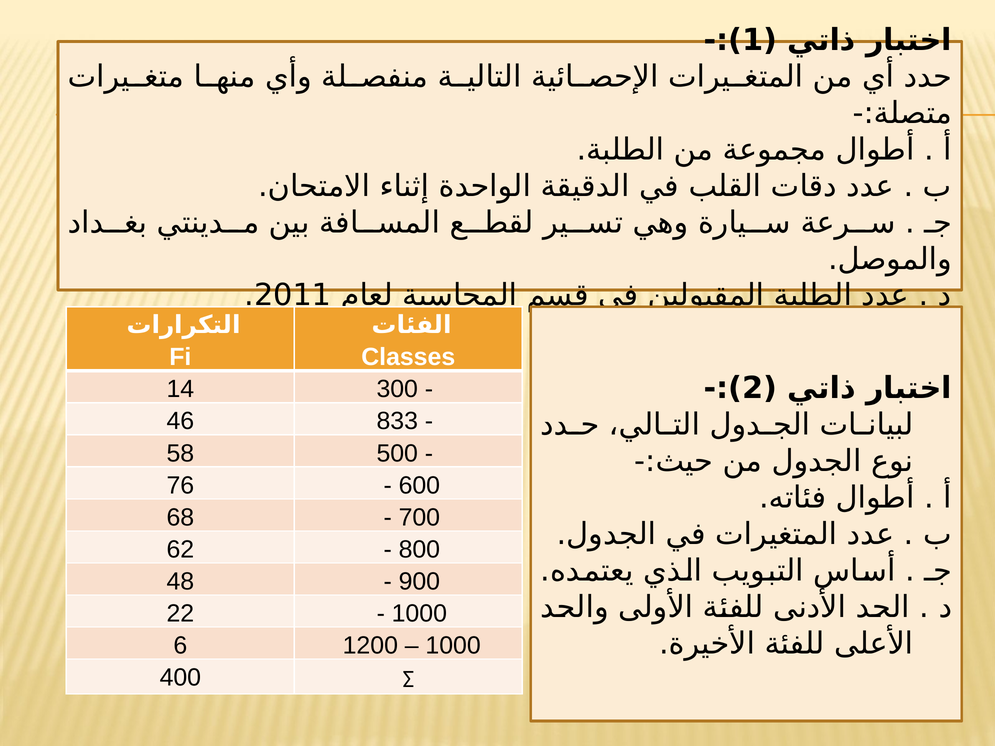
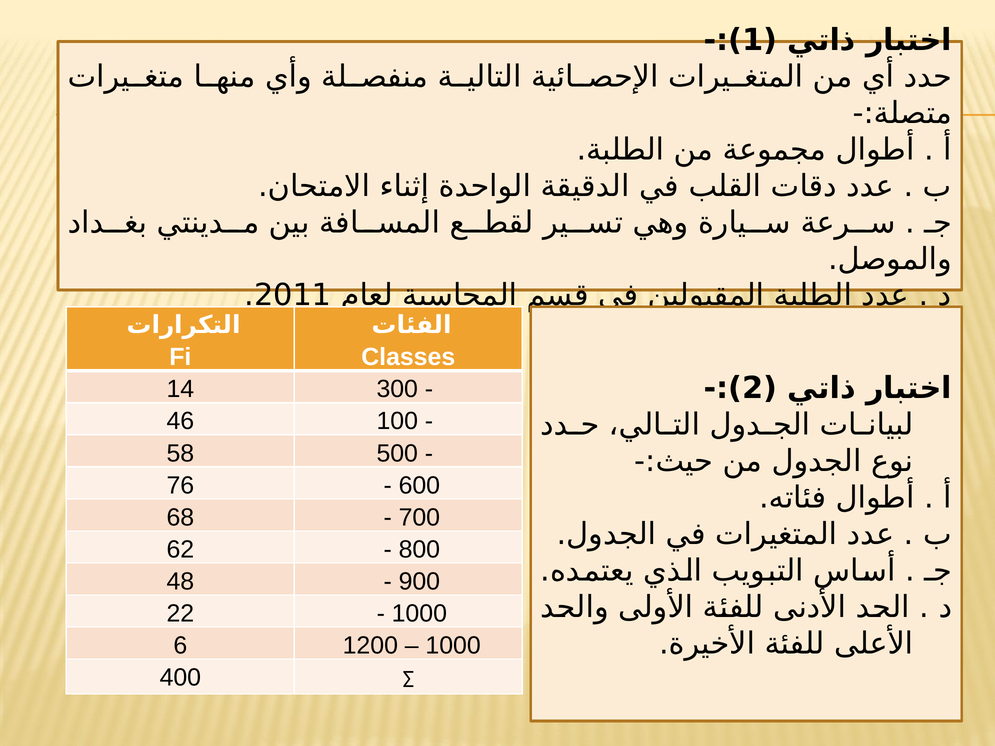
833: 833 -> 100
